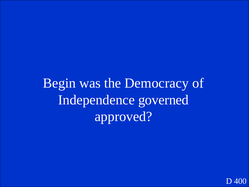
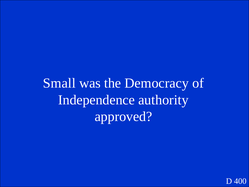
Begin: Begin -> Small
governed: governed -> authority
